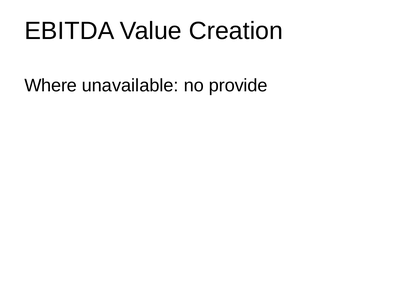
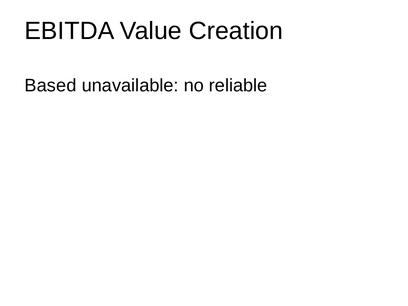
Where: Where -> Based
provide: provide -> reliable
